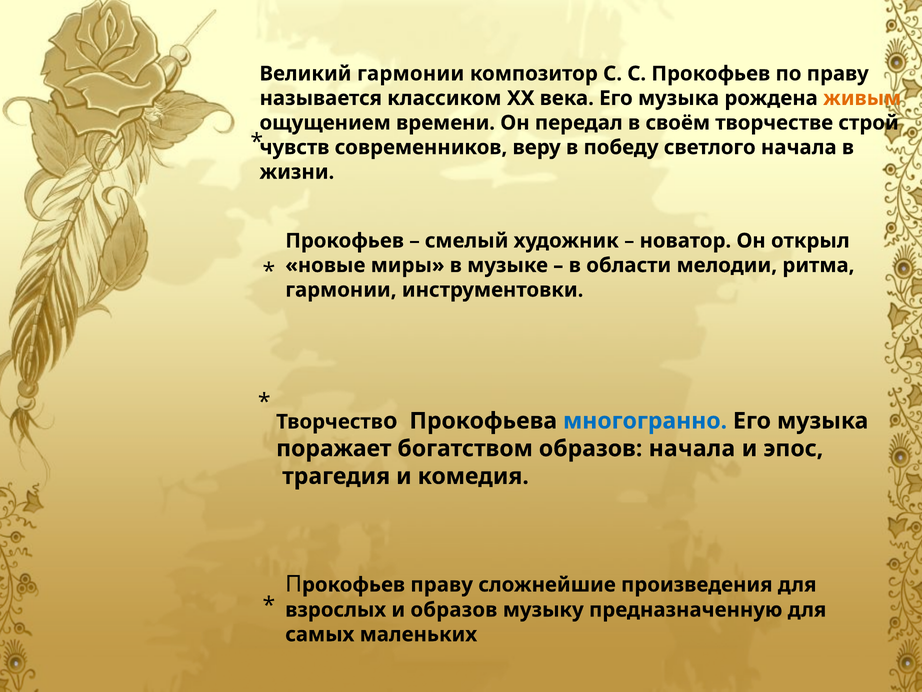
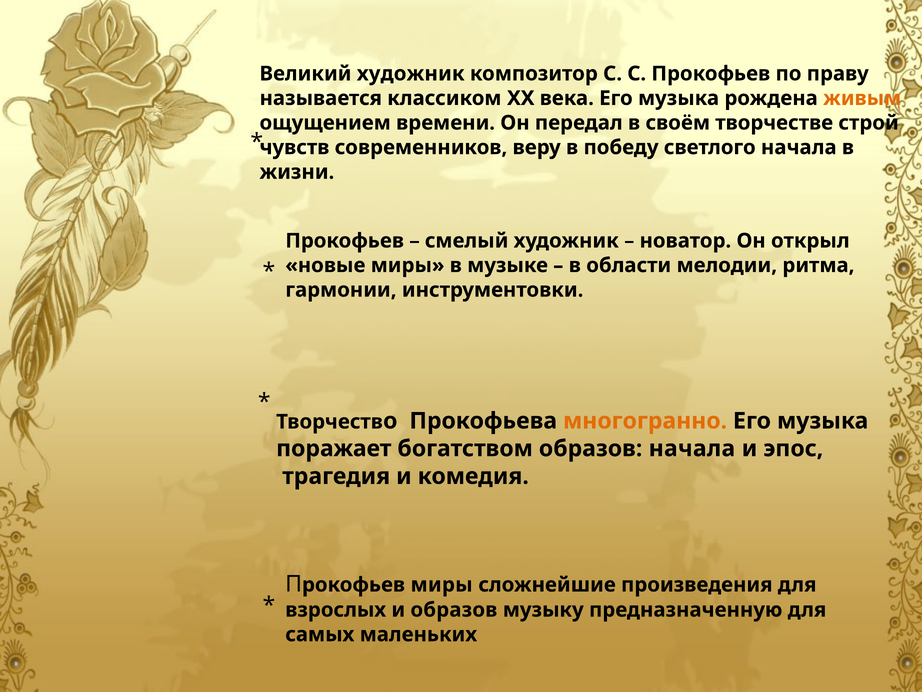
Великий гармонии: гармонии -> художник
многогранно colour: blue -> orange
праву at (442, 584): праву -> миры
